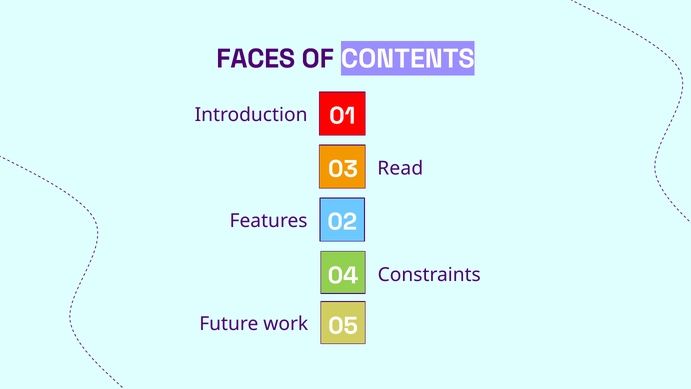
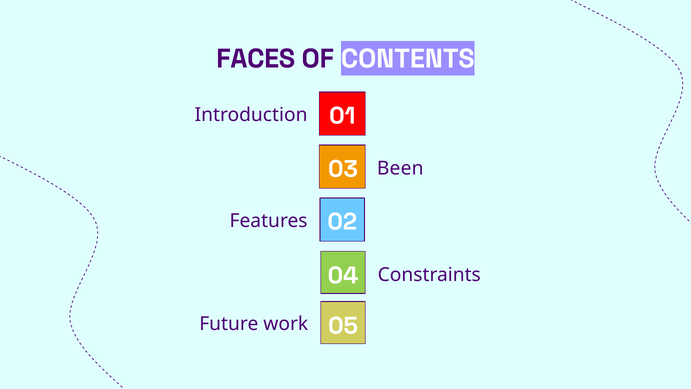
Read: Read -> Been
